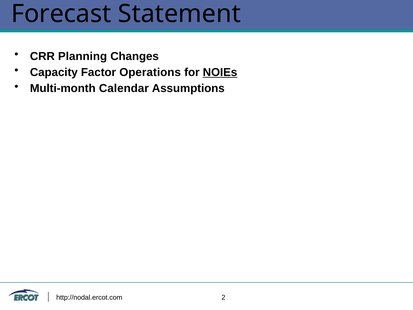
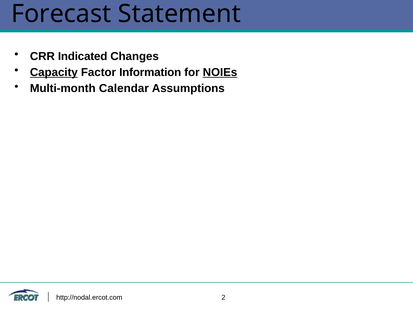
Planning: Planning -> Indicated
Capacity underline: none -> present
Operations: Operations -> Information
